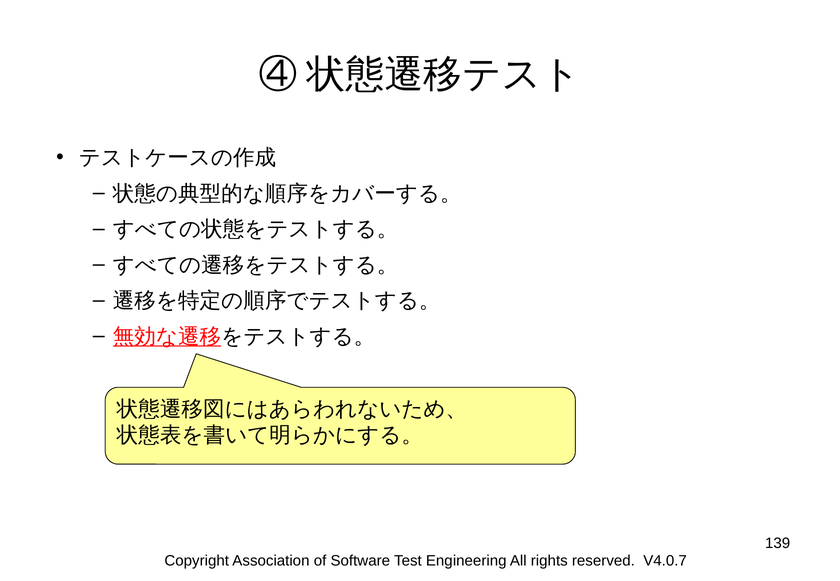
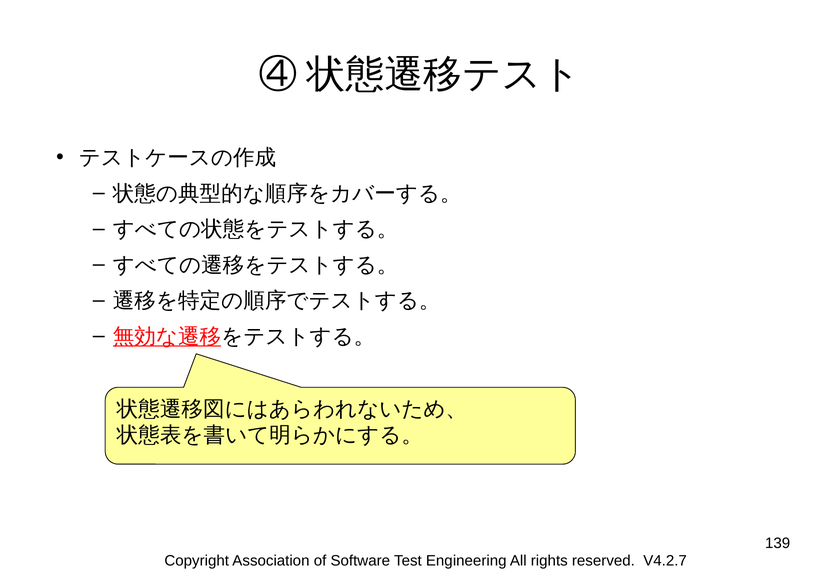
V4.0.7: V4.0.7 -> V4.2.7
